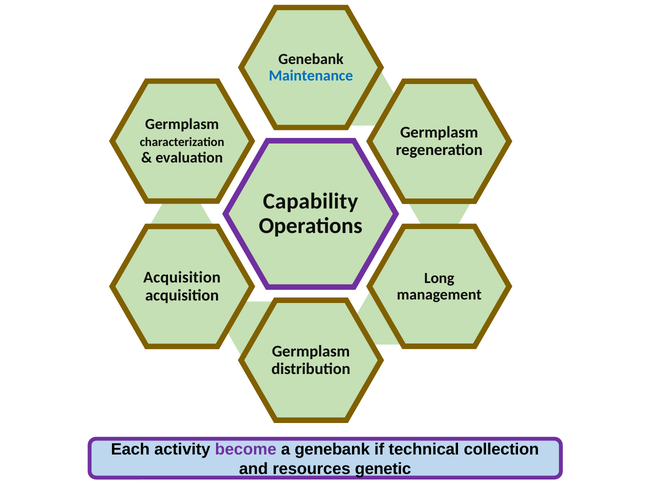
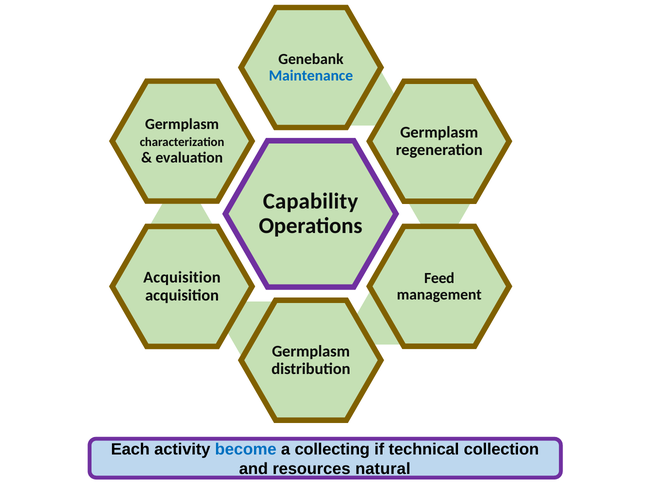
Long: Long -> Feed
become colour: purple -> blue
a genebank: genebank -> collecting
genetic: genetic -> natural
